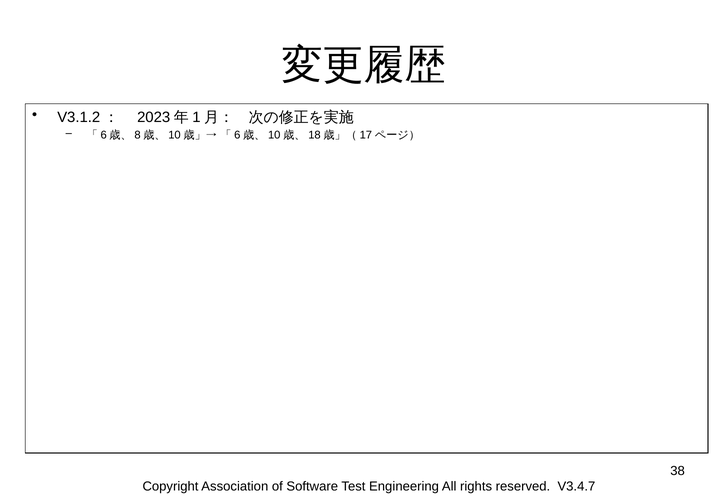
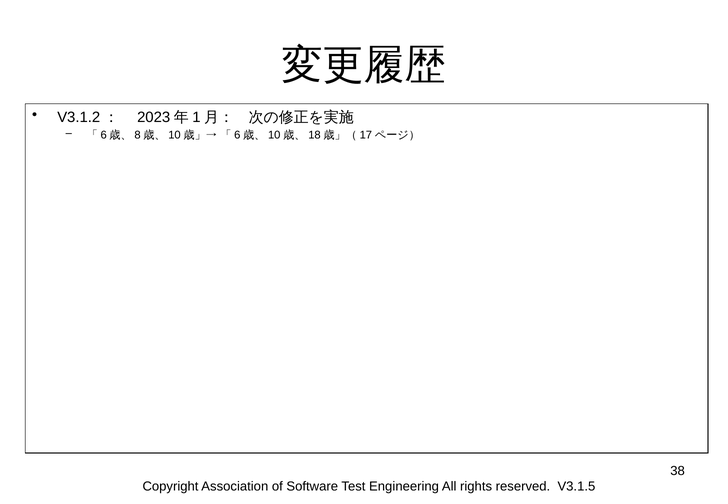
V3.4.7: V3.4.7 -> V3.1.5
